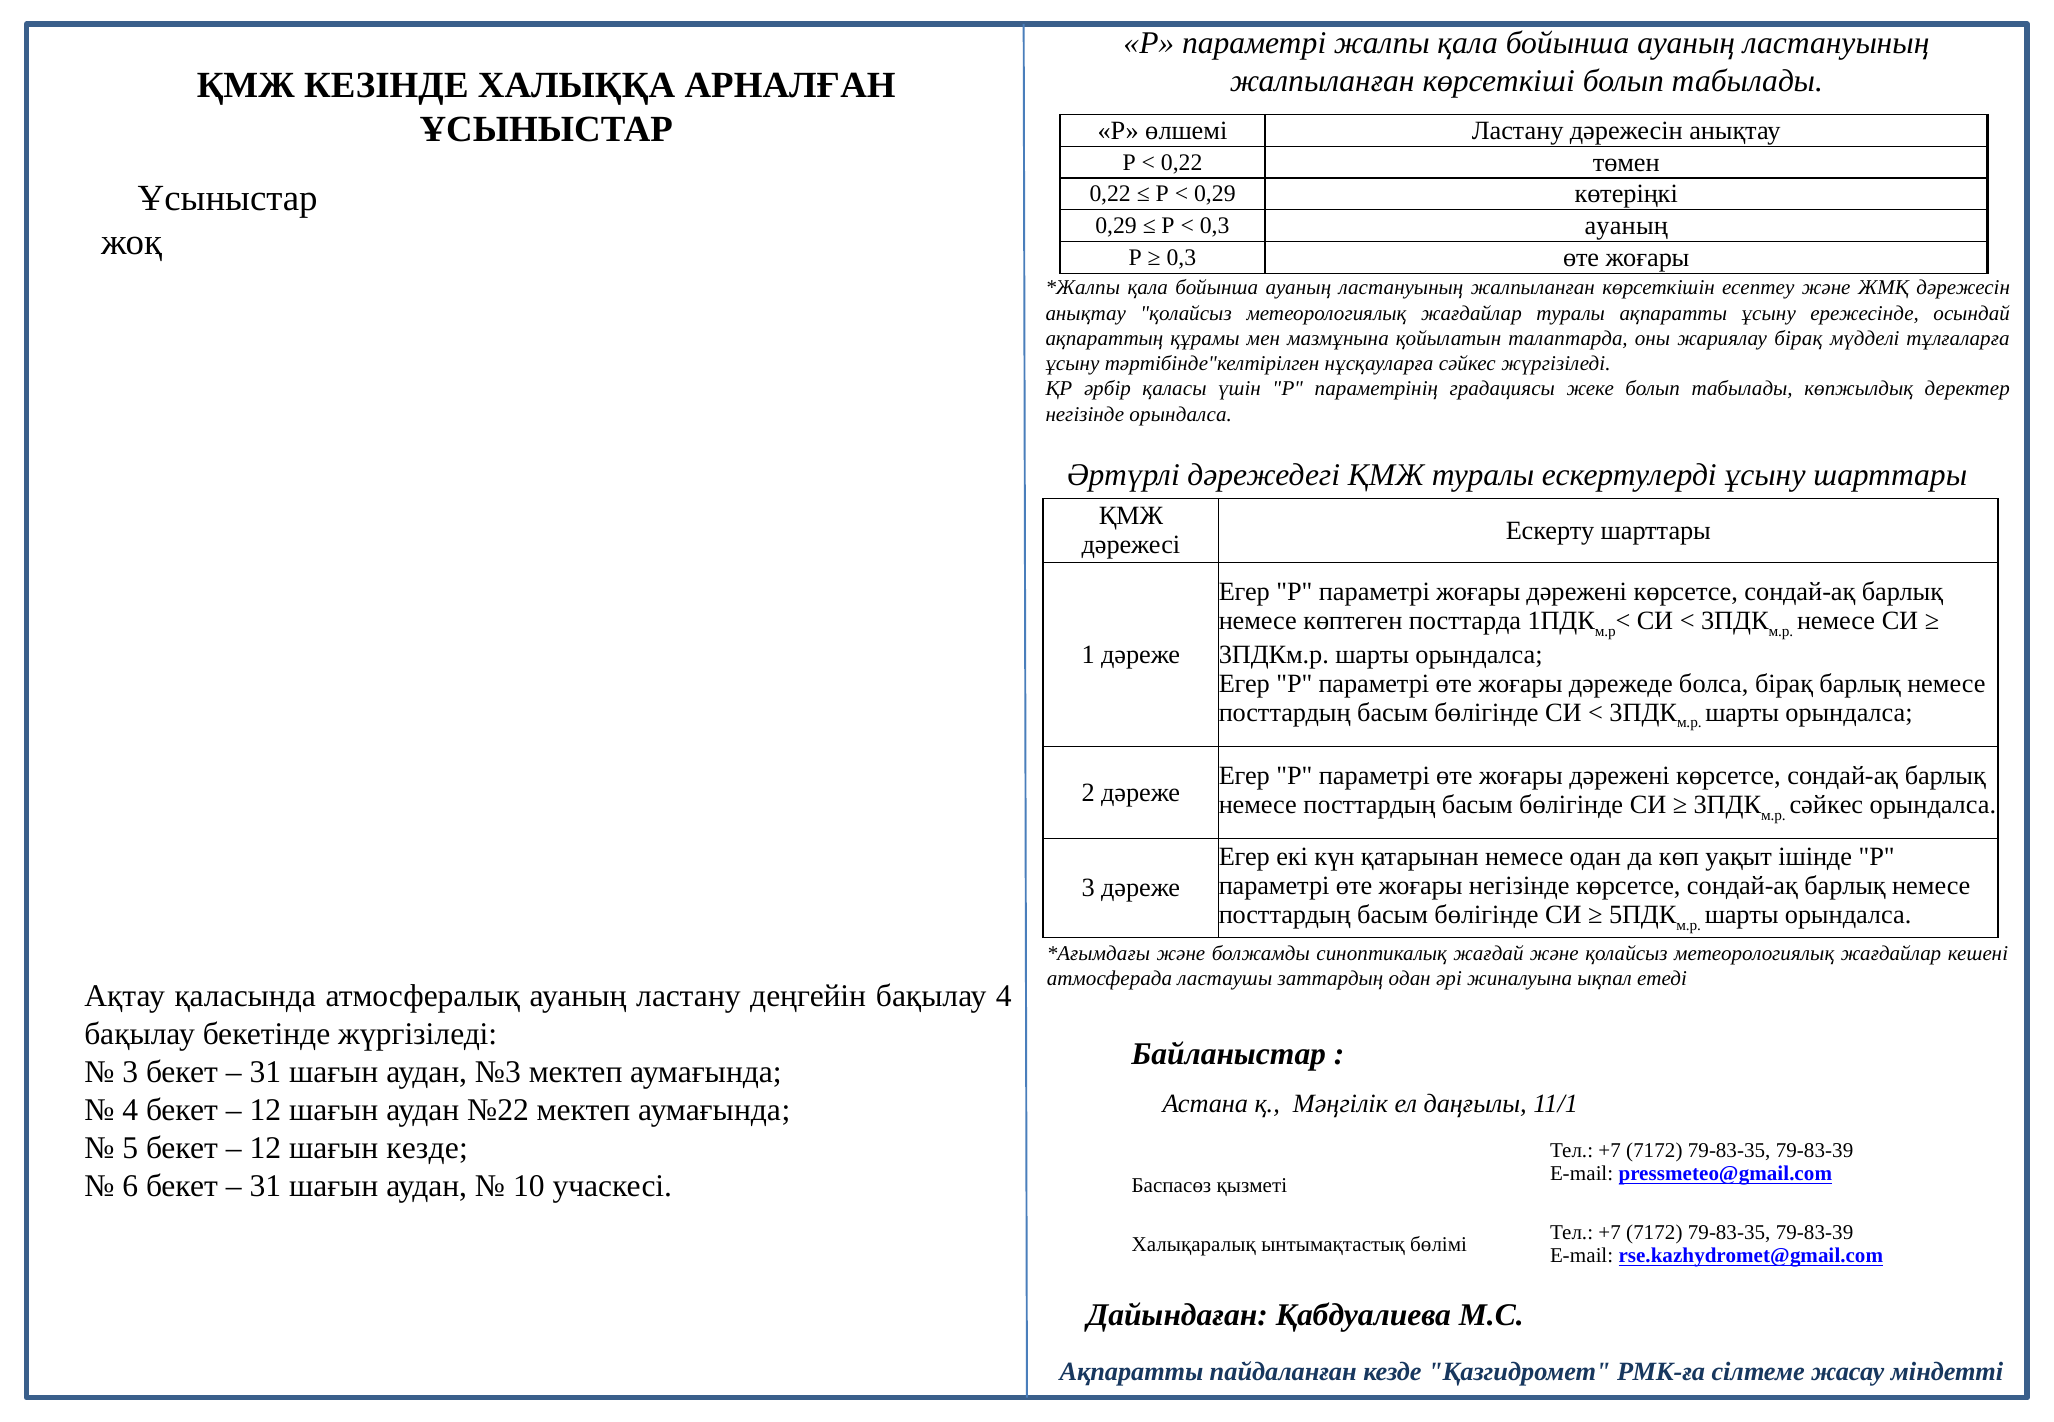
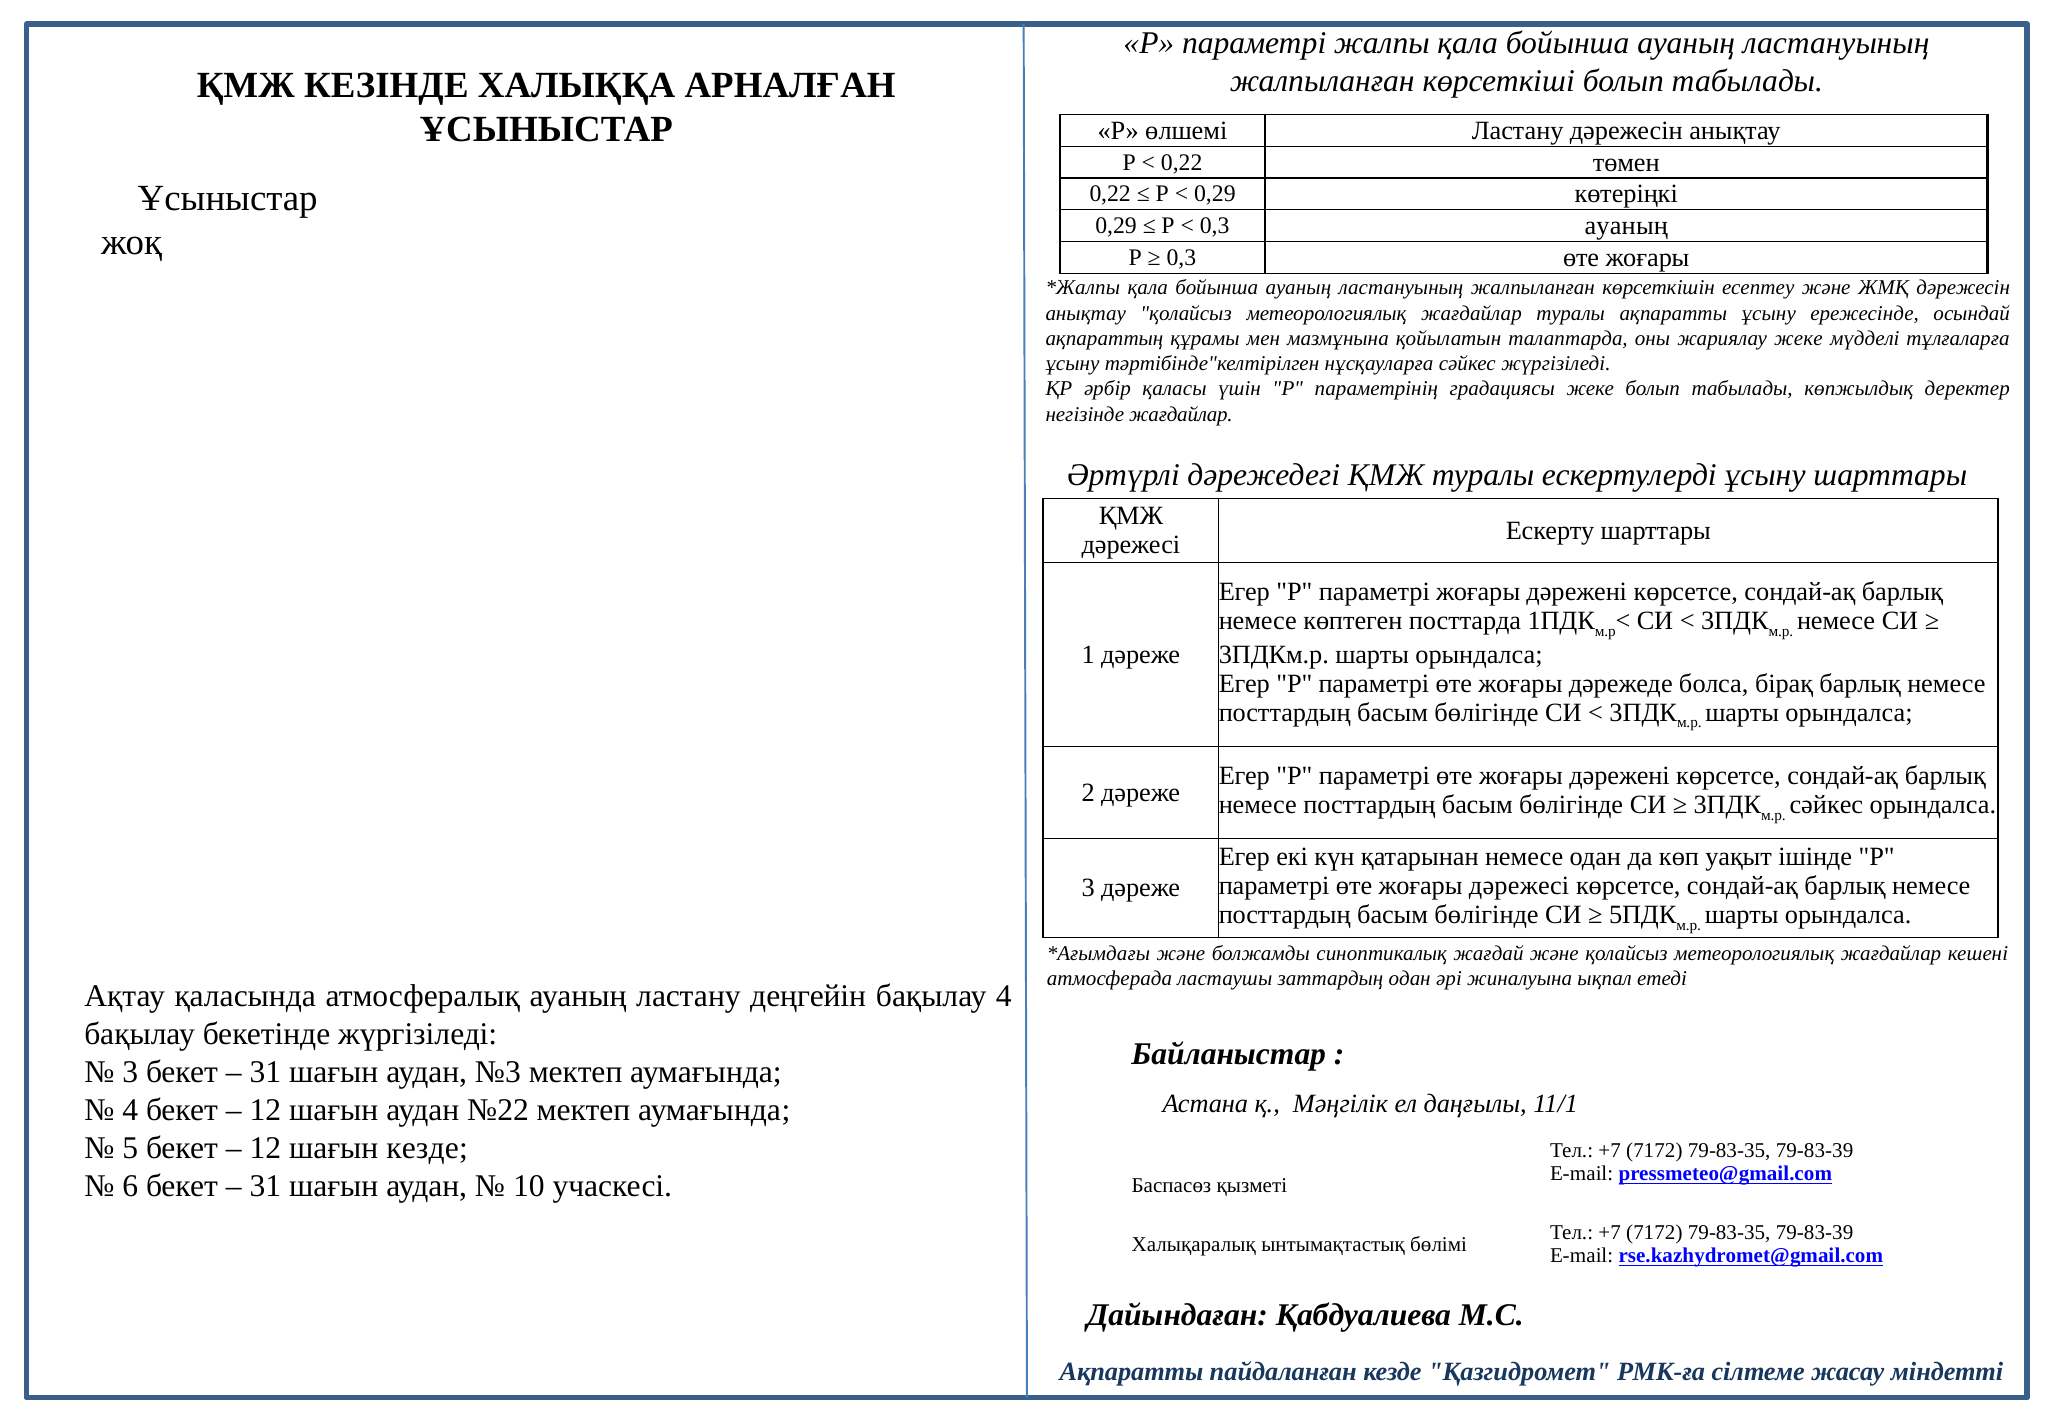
жариялау бірақ: бірақ -> жеке
негізінде орындалса: орындалса -> жағдайлар
жоғары негізінде: негізінде -> дәрежесі
